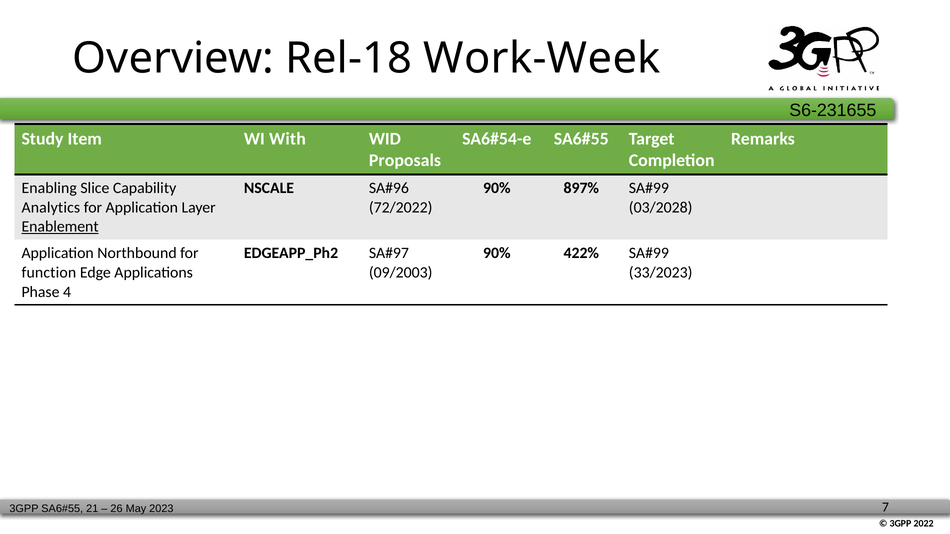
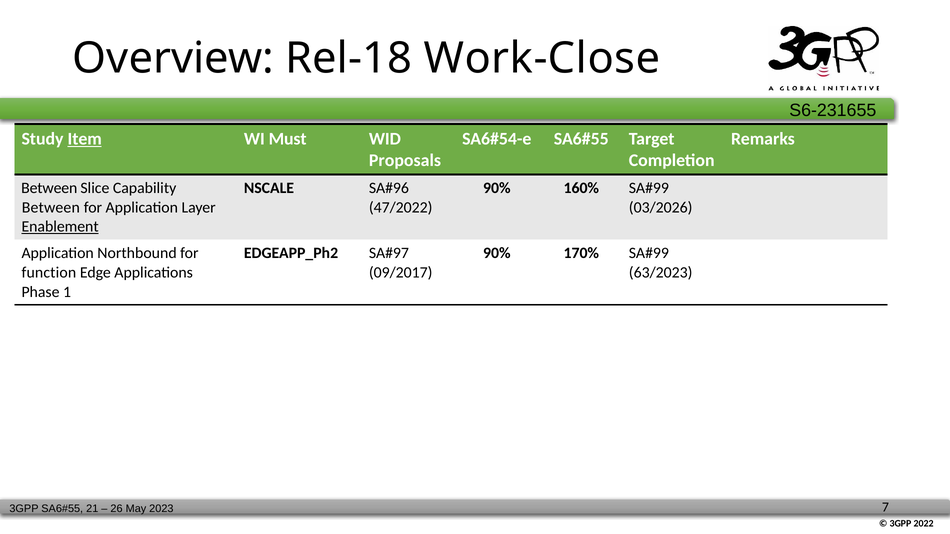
Work-Week: Work-Week -> Work-Close
Item underline: none -> present
With: With -> Must
Enabling at (49, 188): Enabling -> Between
897%: 897% -> 160%
Analytics at (51, 207): Analytics -> Between
72/2022: 72/2022 -> 47/2022
03/2028: 03/2028 -> 03/2026
422%: 422% -> 170%
09/2003: 09/2003 -> 09/2017
33/2023: 33/2023 -> 63/2023
4: 4 -> 1
